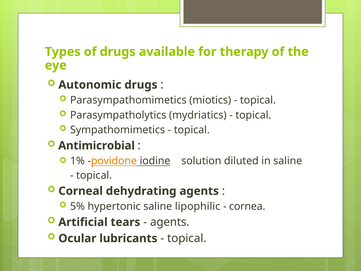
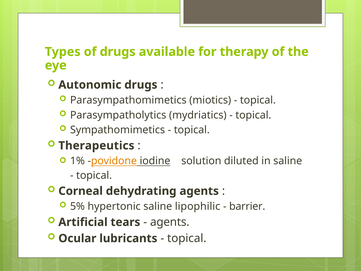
Antimicrobial: Antimicrobial -> Therapeutics
cornea: cornea -> barrier
